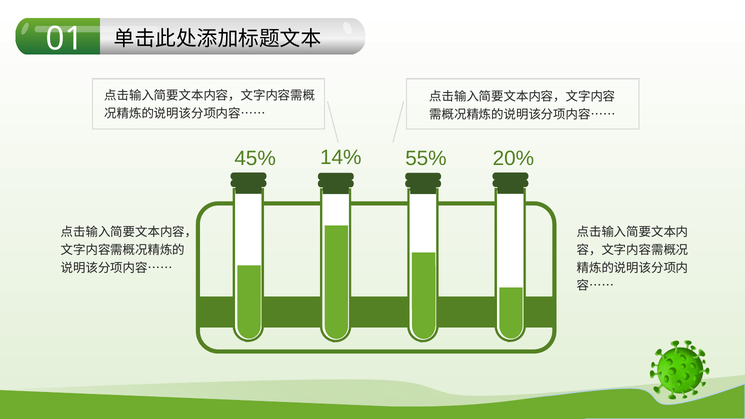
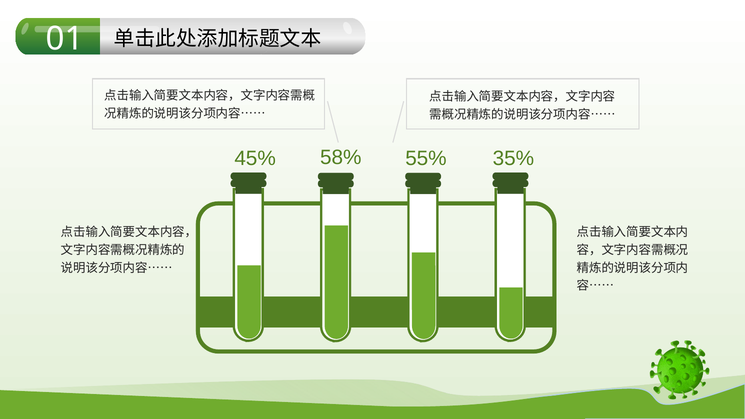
14%: 14% -> 58%
20%: 20% -> 35%
